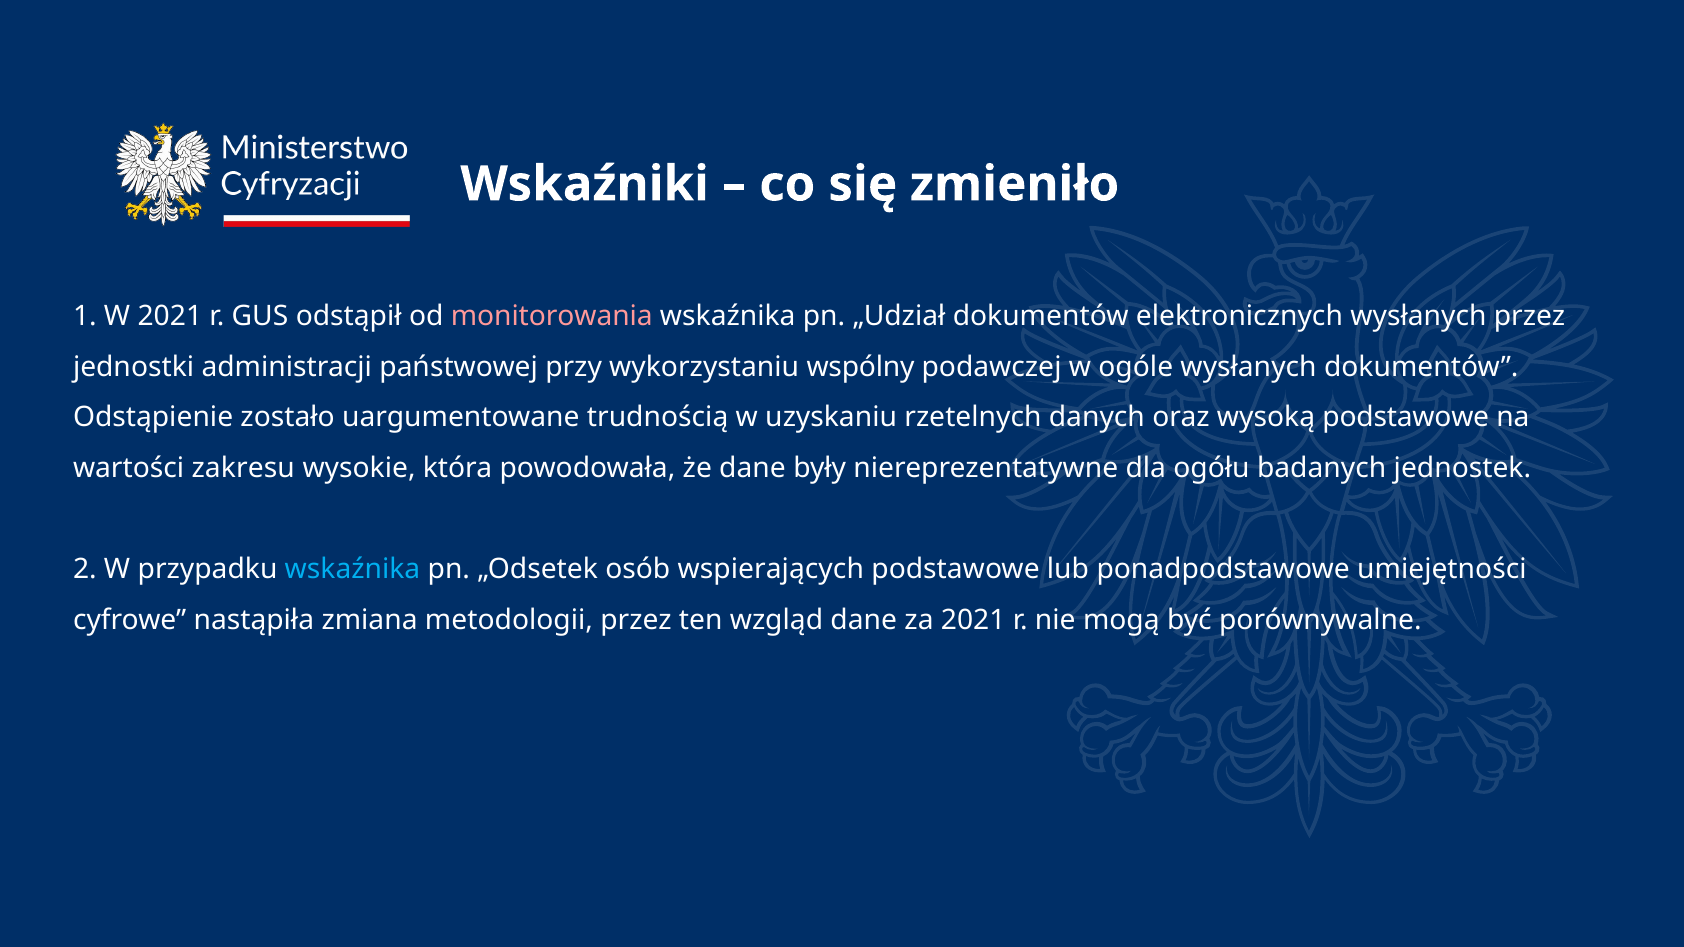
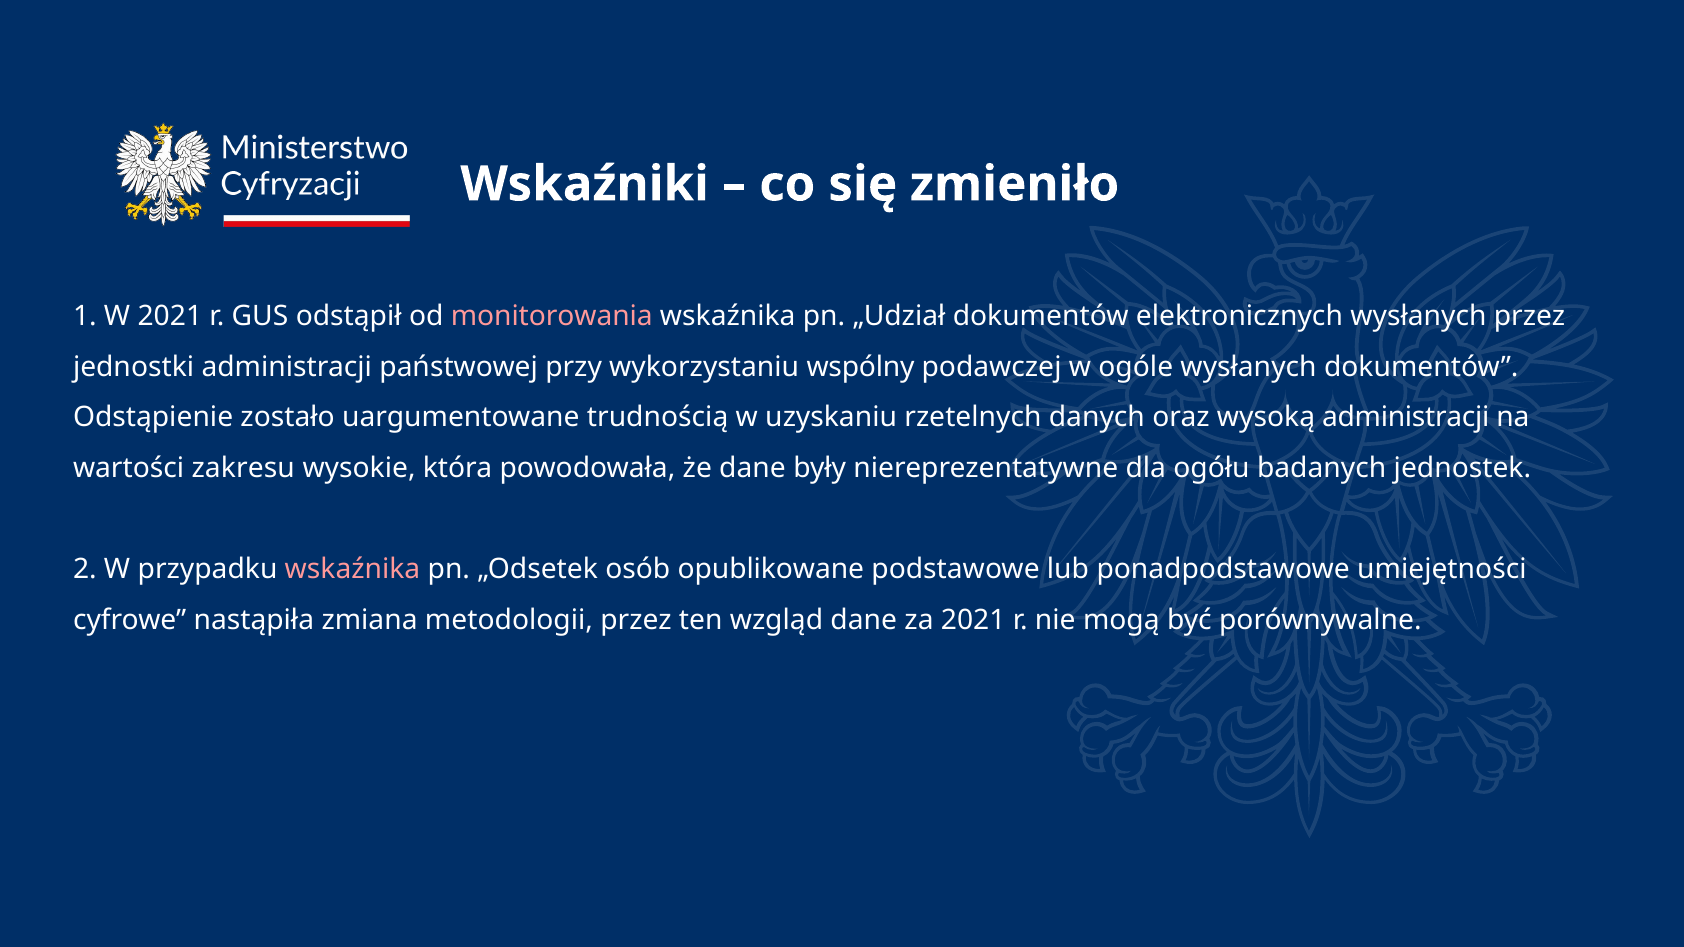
wysoką podstawowe: podstawowe -> administracji
wskaźnika at (353, 570) colour: light blue -> pink
wspierających: wspierających -> opublikowane
